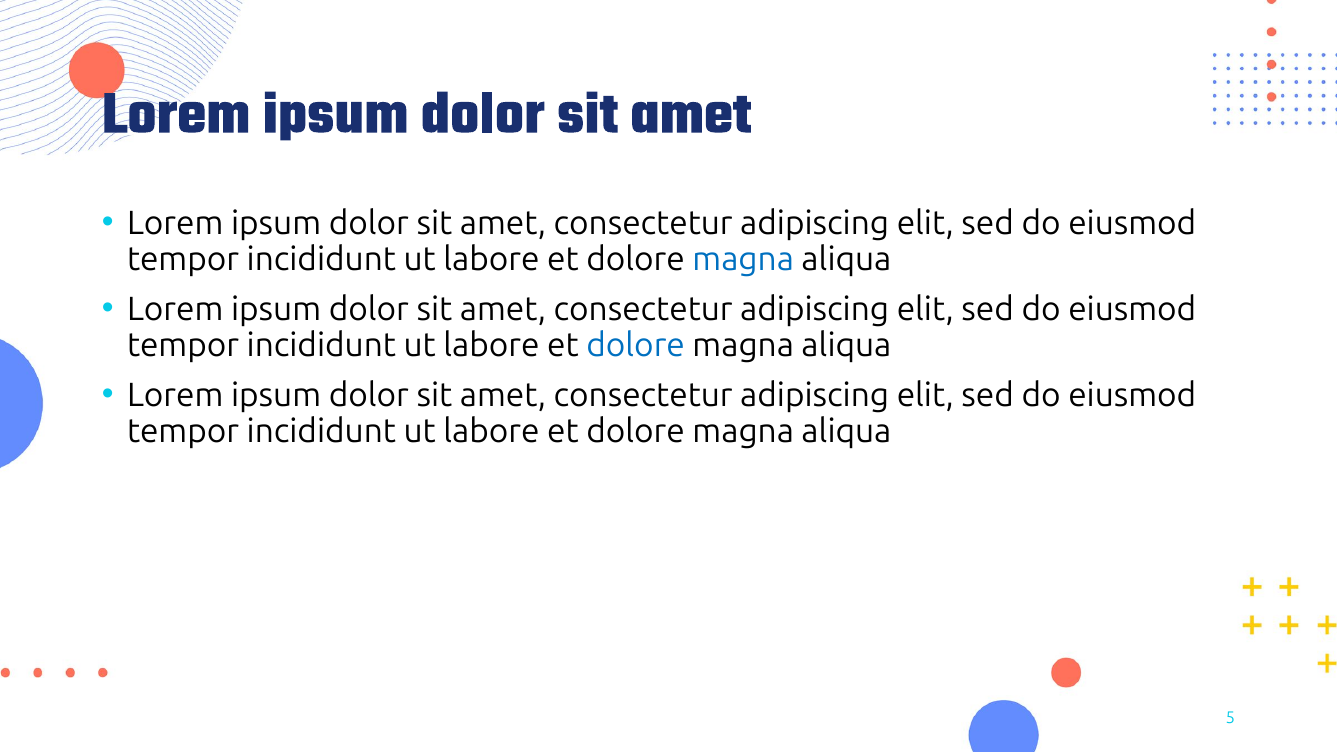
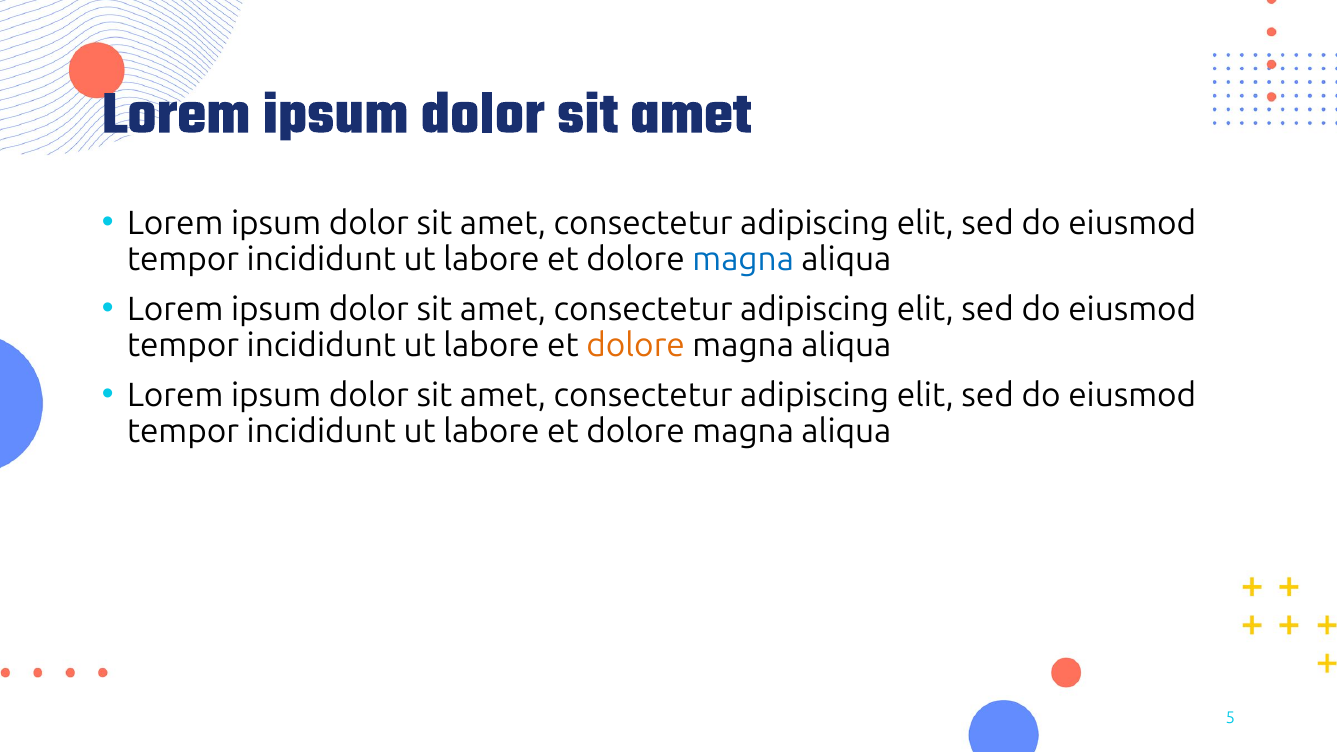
dolore at (636, 345) colour: blue -> orange
